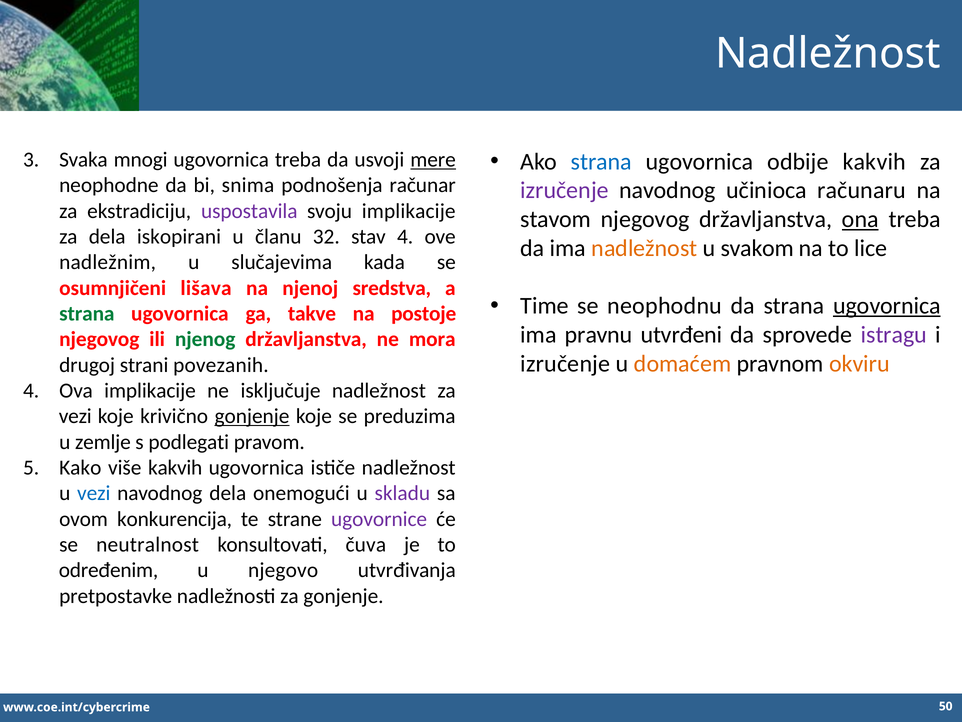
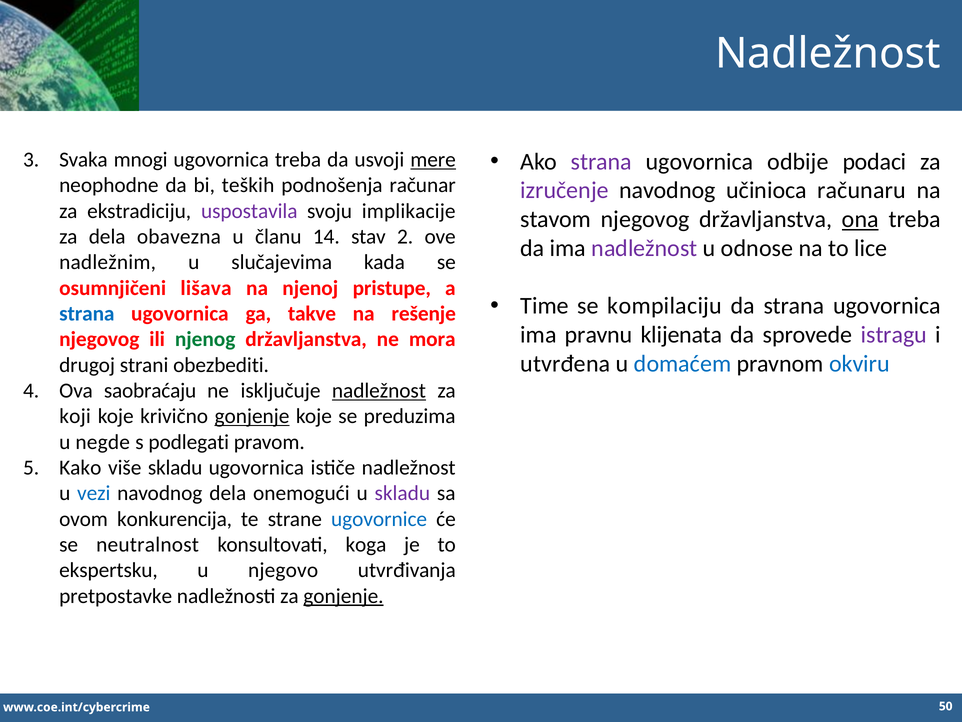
strana at (601, 161) colour: blue -> purple
odbije kakvih: kakvih -> podaci
snima: snima -> teških
iskopirani: iskopirani -> obavezna
32: 32 -> 14
stav 4: 4 -> 2
nadležnost at (644, 248) colour: orange -> purple
svakom: svakom -> odnose
sredstva: sredstva -> pristupe
neophodnu: neophodnu -> kompilaciju
ugovornica at (887, 306) underline: present -> none
strana at (87, 314) colour: green -> blue
postoje: postoje -> rešenje
utvrđeni: utvrđeni -> klijenata
izručenje at (565, 363): izručenje -> utvrđena
domaćem colour: orange -> blue
okviru colour: orange -> blue
povezanih: povezanih -> obezbediti
Ova implikacije: implikacije -> saobraćaju
nadležnost at (379, 390) underline: none -> present
vezi at (75, 416): vezi -> koji
zemlje: zemlje -> negde
više kakvih: kakvih -> skladu
ugovornice colour: purple -> blue
čuva: čuva -> koga
određenim: određenim -> ekspertsku
gonjenje at (343, 596) underline: none -> present
